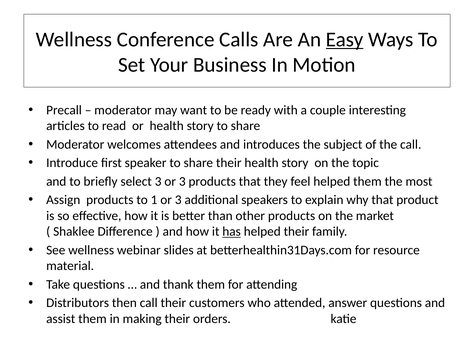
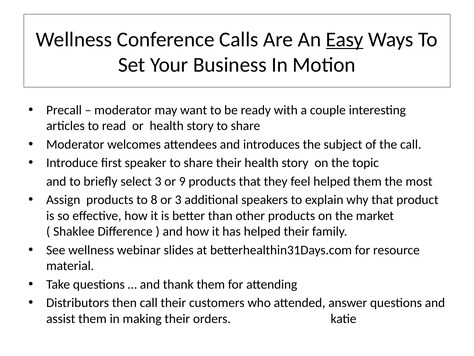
3 or 3: 3 -> 9
1: 1 -> 8
has underline: present -> none
